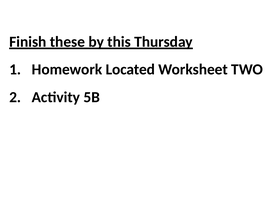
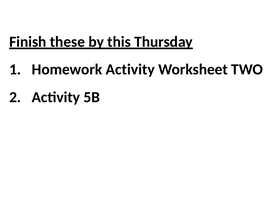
Homework Located: Located -> Activity
